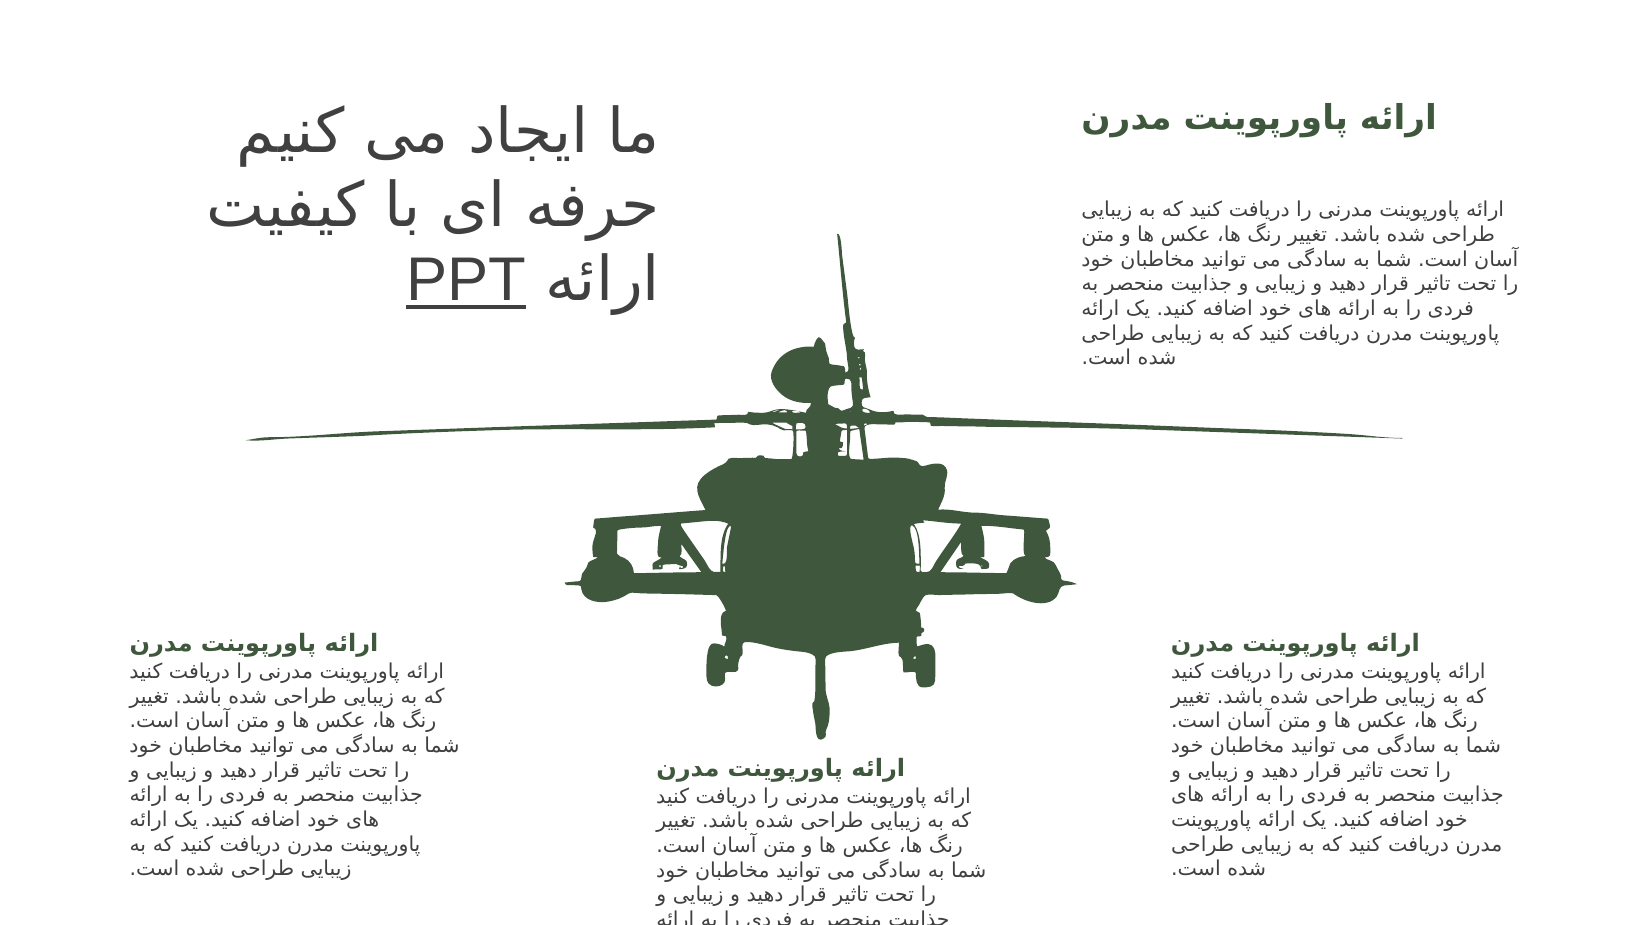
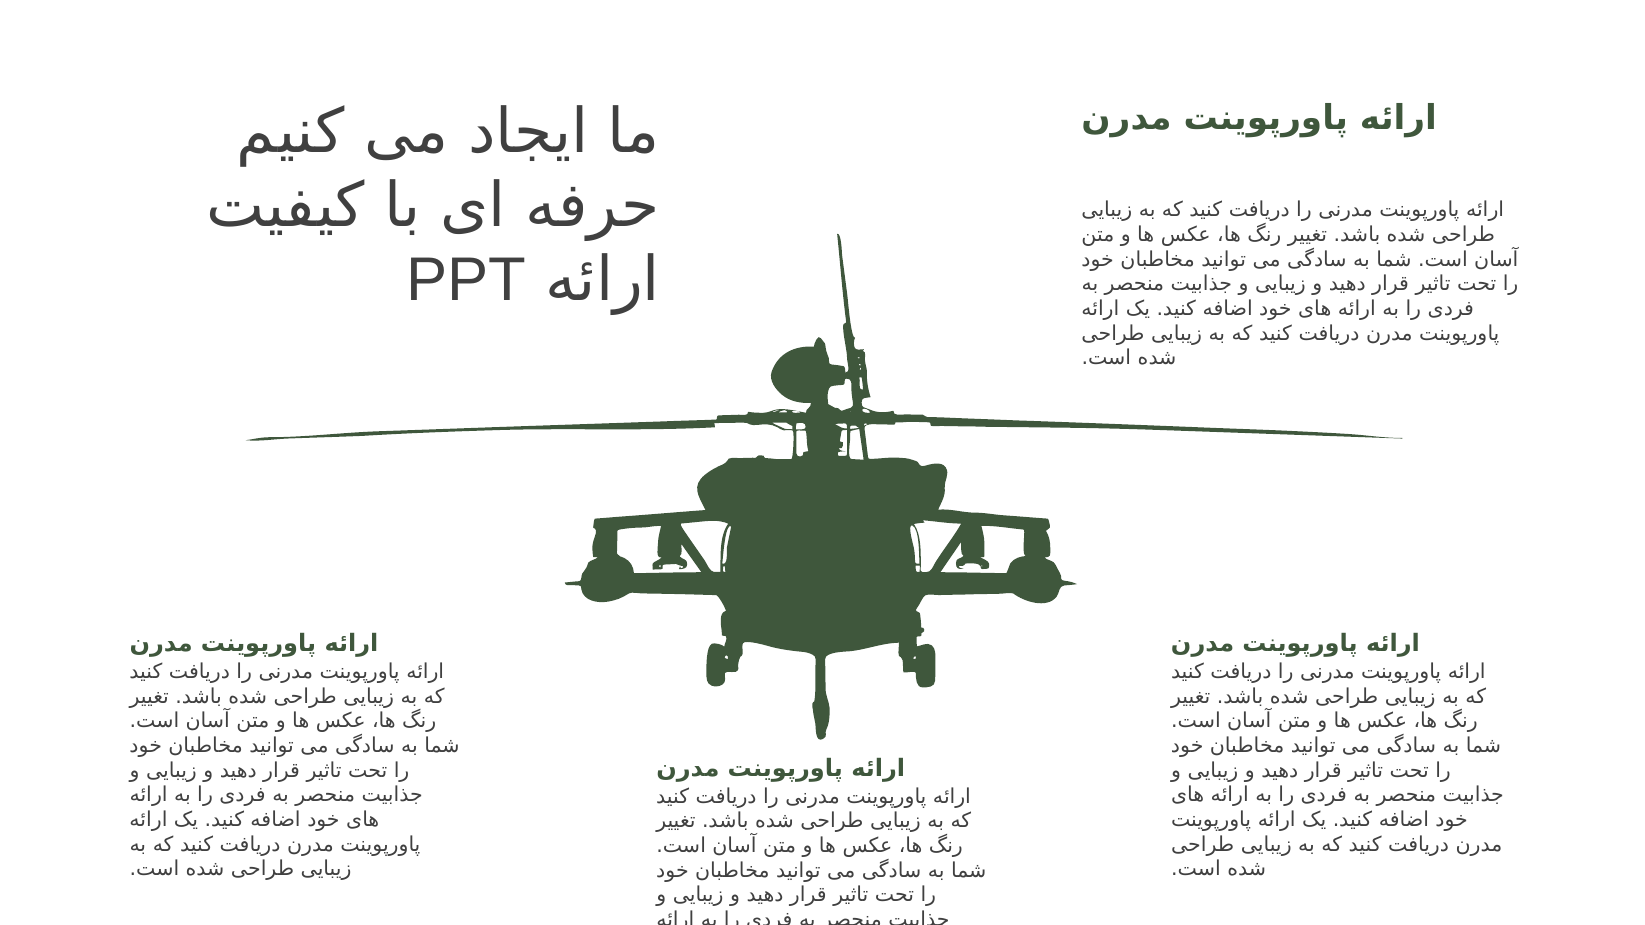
PPT underline: present -> none
